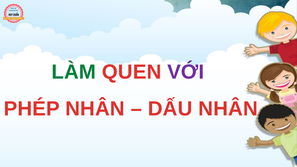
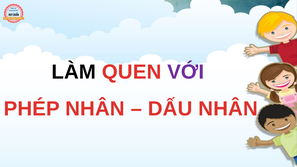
LÀM colour: green -> black
